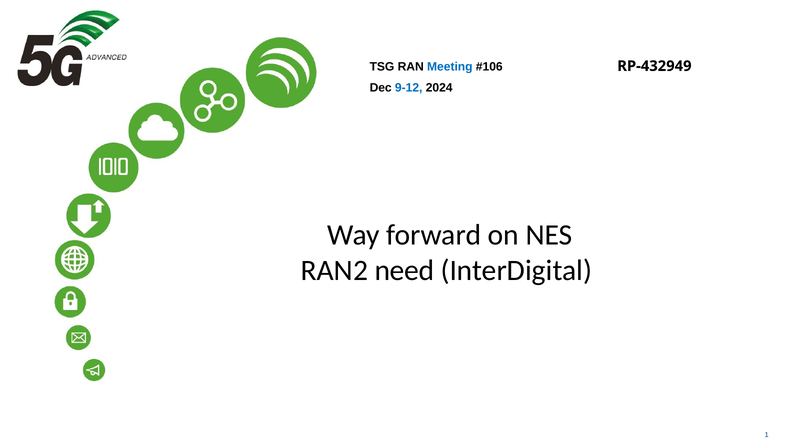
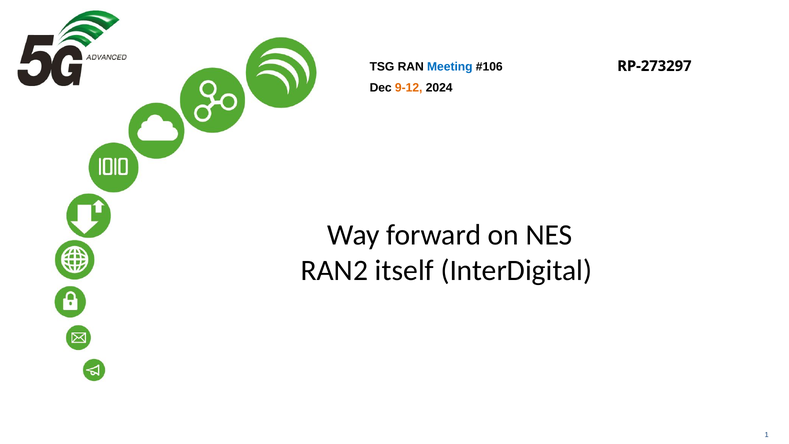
RP-432949: RP-432949 -> RP-273297
9-12 colour: blue -> orange
need: need -> itself
